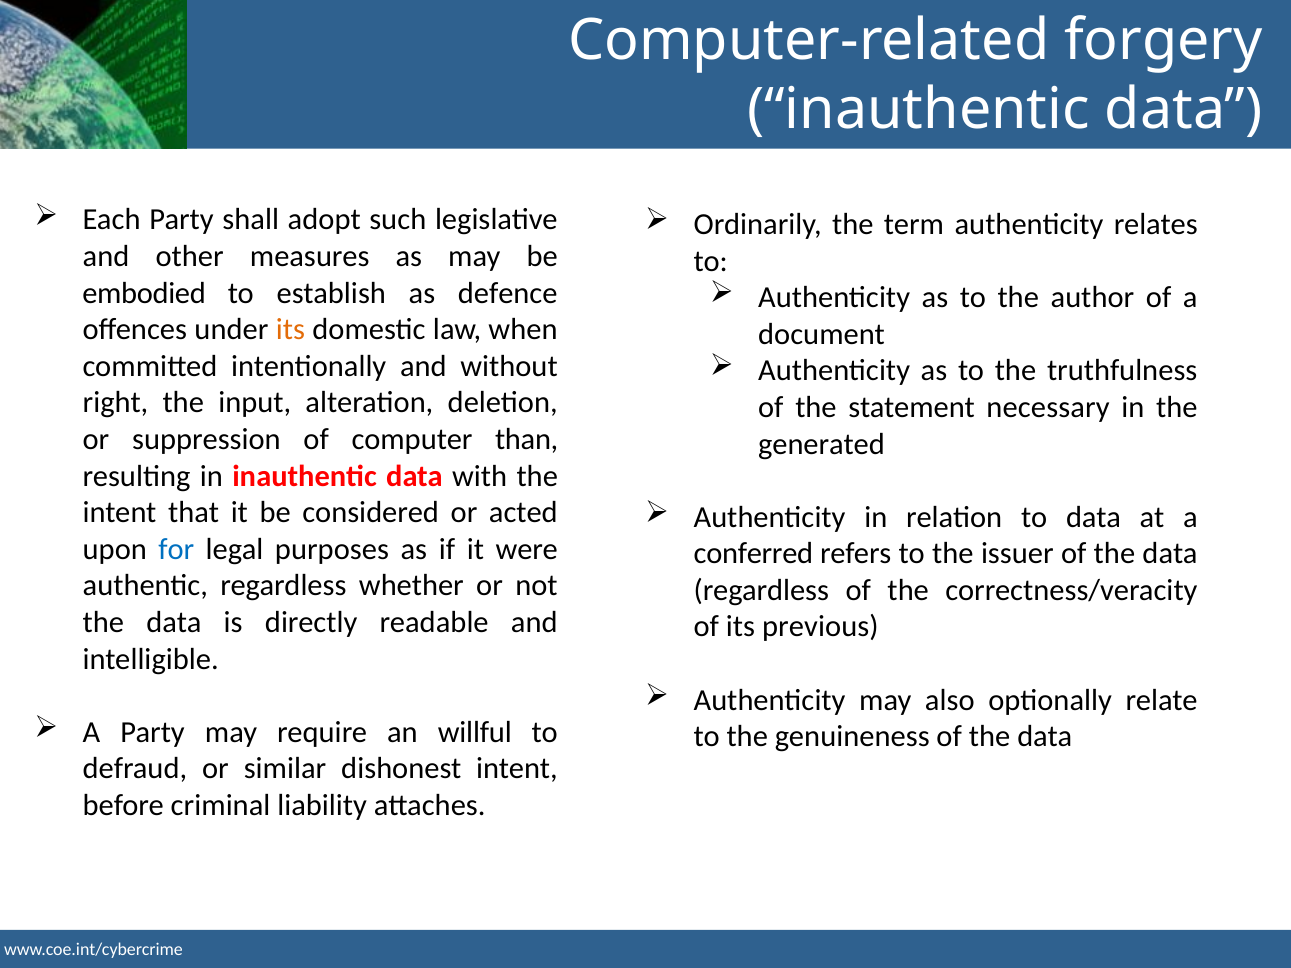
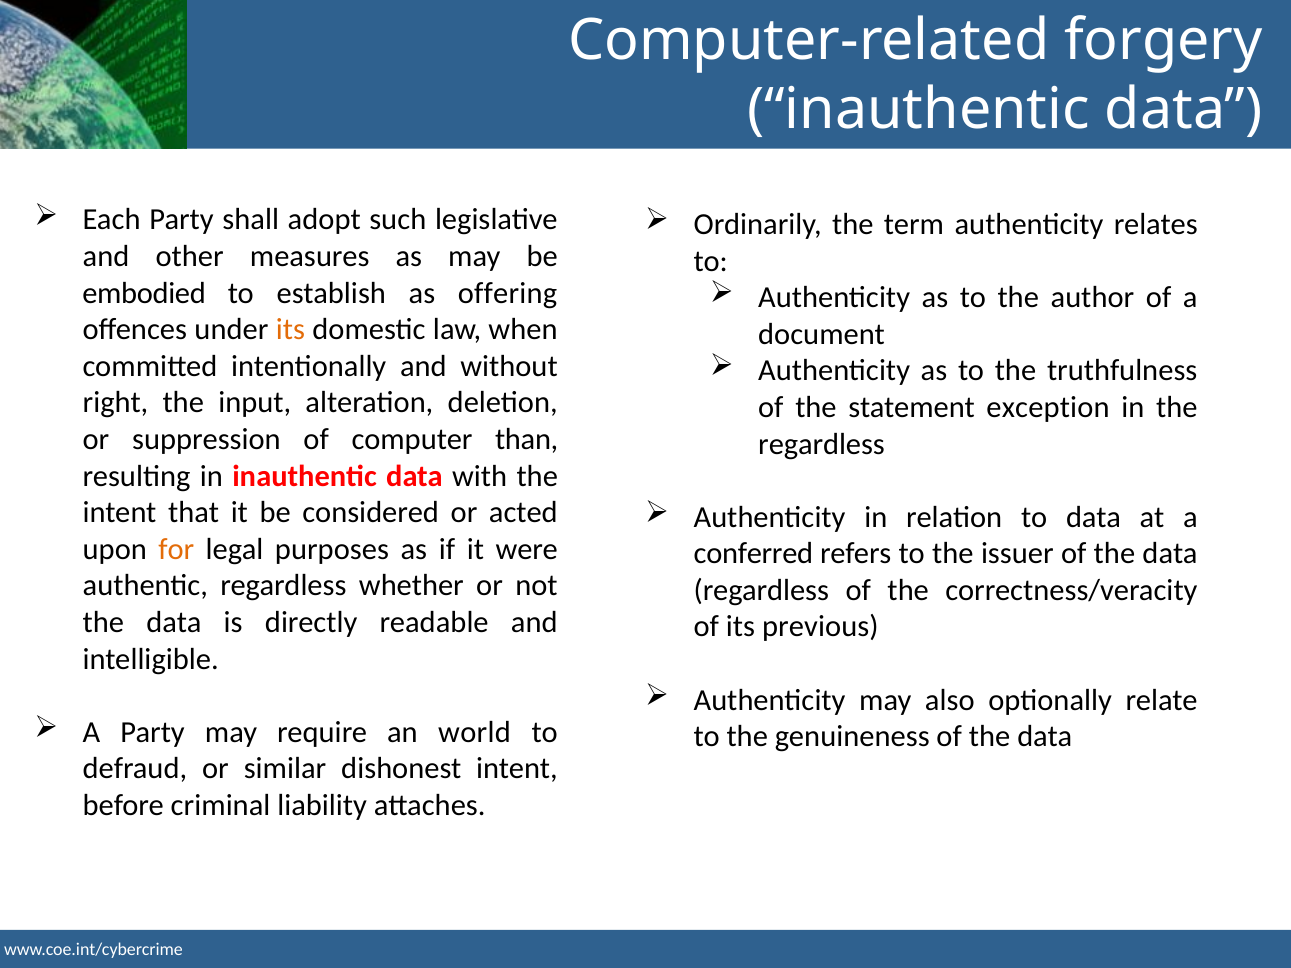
defence: defence -> offering
necessary: necessary -> exception
generated at (822, 444): generated -> regardless
for colour: blue -> orange
willful: willful -> world
